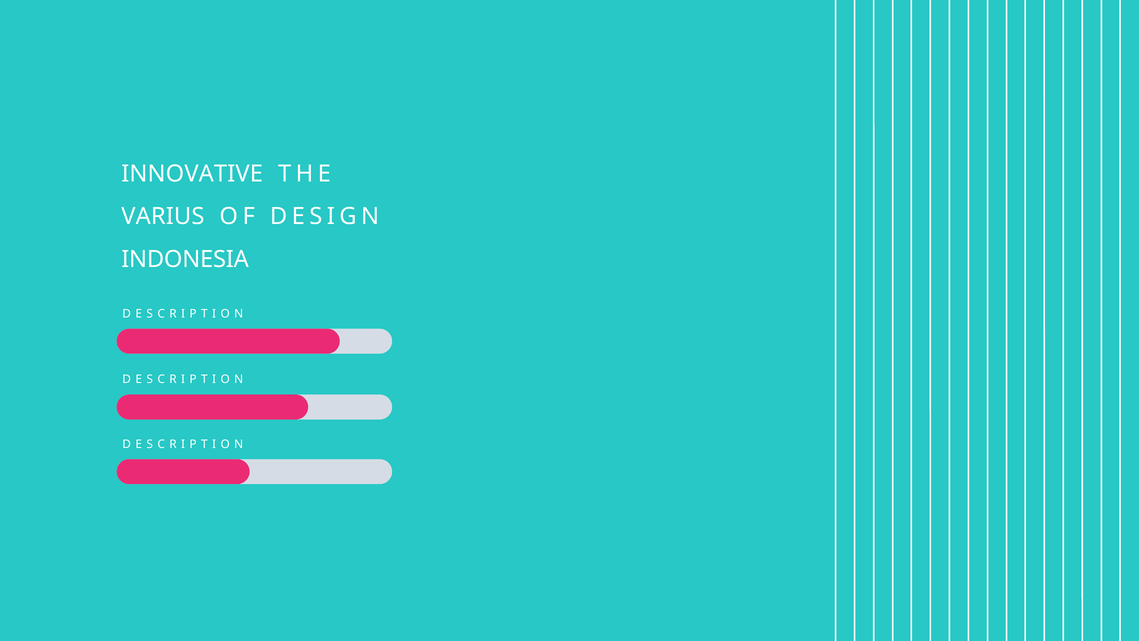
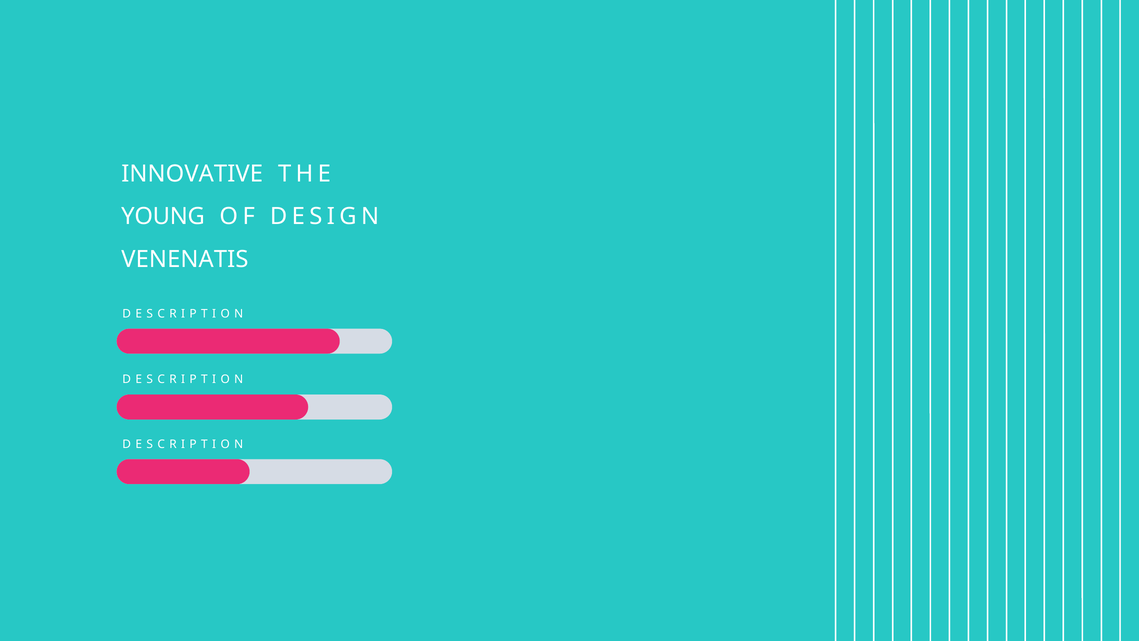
VARIUS: VARIUS -> YOUNG
INDONESIA: INDONESIA -> VENENATIS
